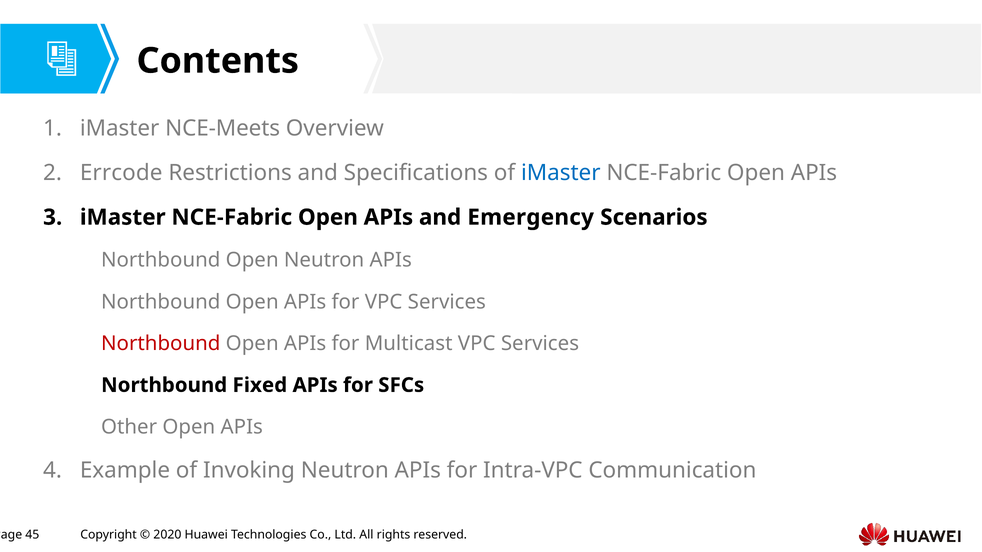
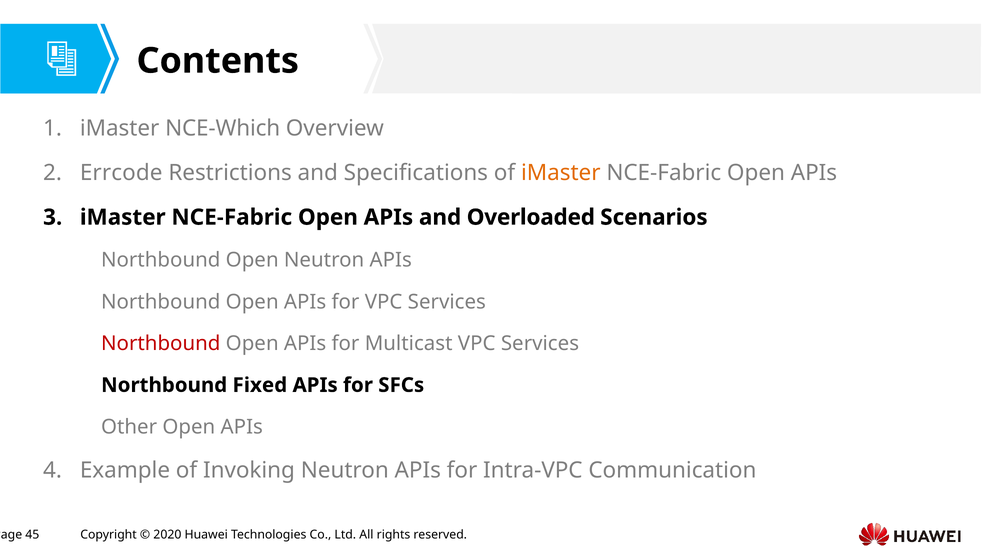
NCE-Meets: NCE-Meets -> NCE-Which
iMaster at (561, 173) colour: blue -> orange
Emergency: Emergency -> Overloaded
